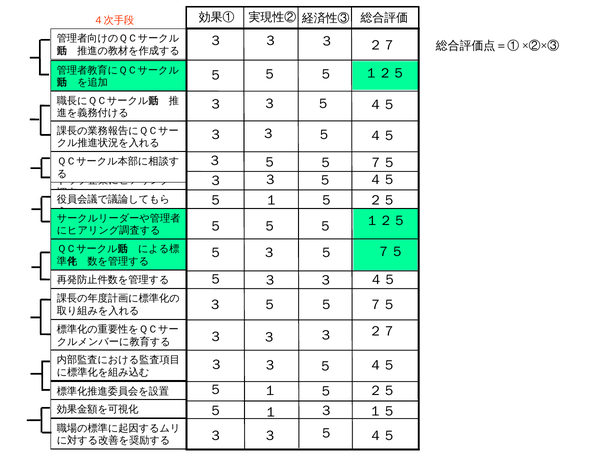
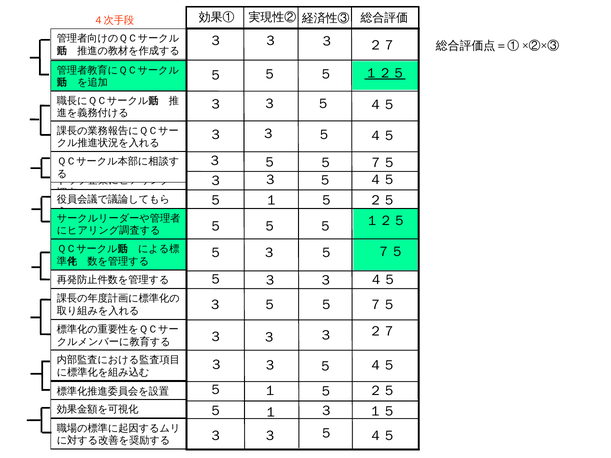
１２５ at (385, 73) underline: none -> present
